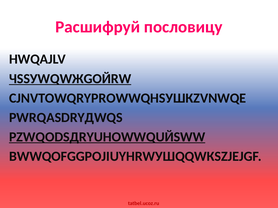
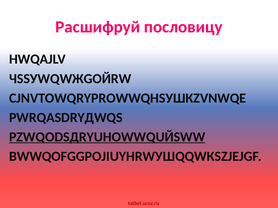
ЧSSУWQWЖGОЙRW underline: present -> none
